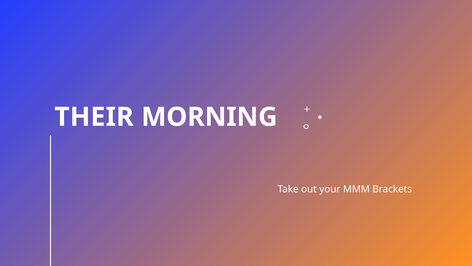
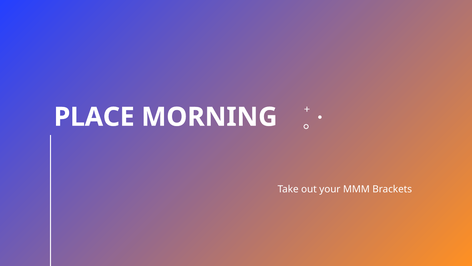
THEIR: THEIR -> PLACE
